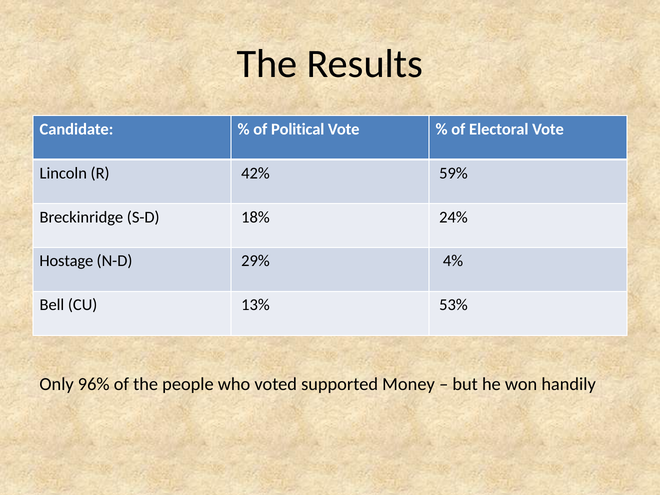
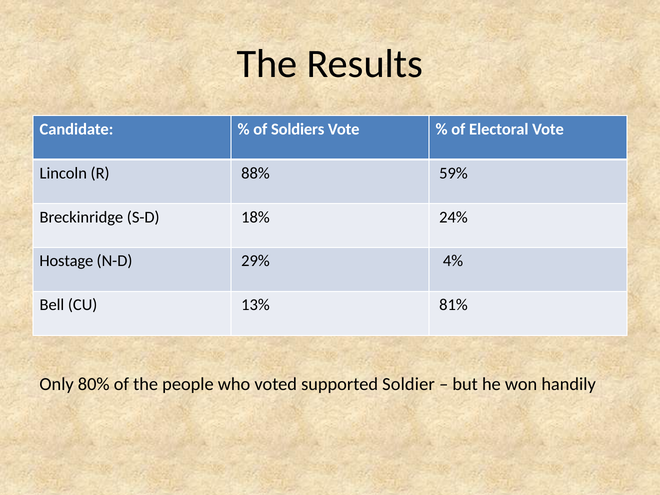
Political: Political -> Soldiers
42%: 42% -> 88%
53%: 53% -> 81%
96%: 96% -> 80%
Money: Money -> Soldier
